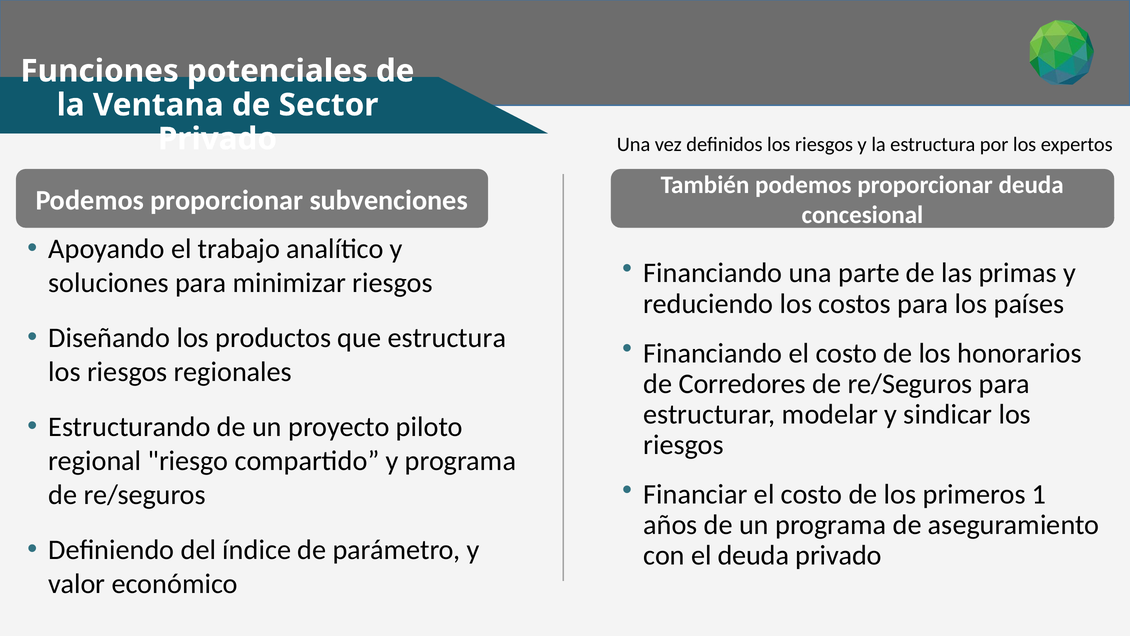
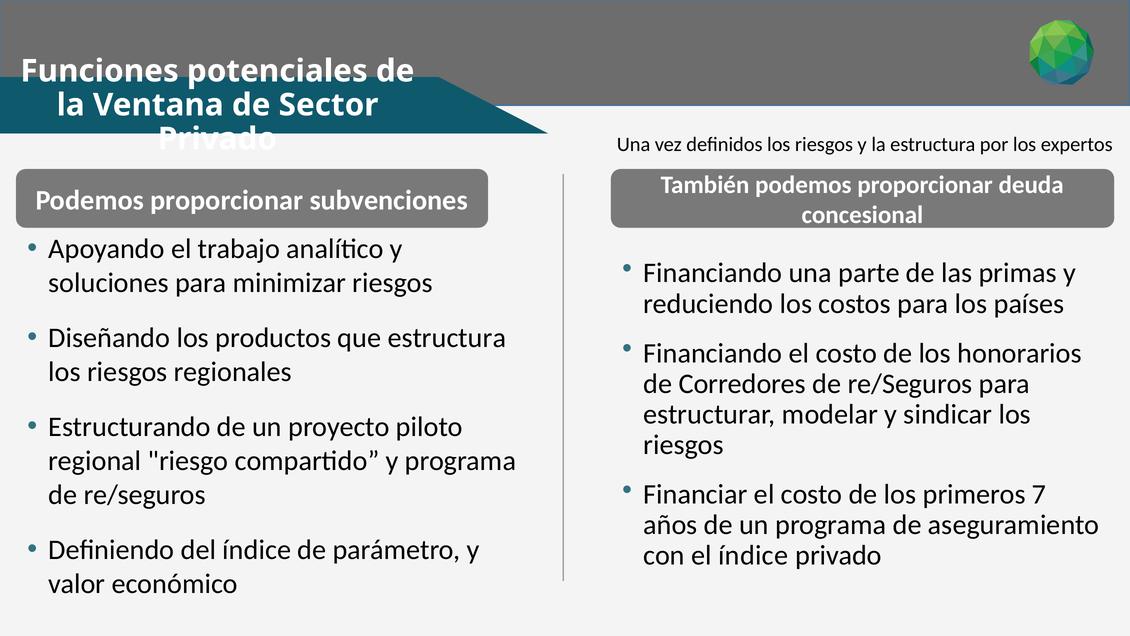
1: 1 -> 7
el deuda: deuda -> índice
